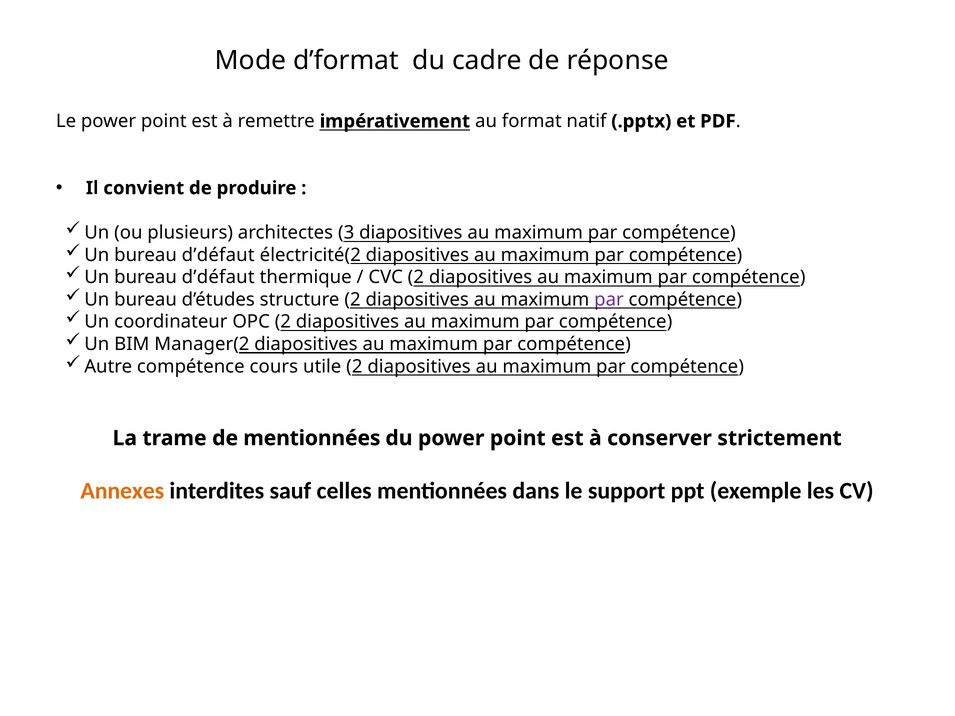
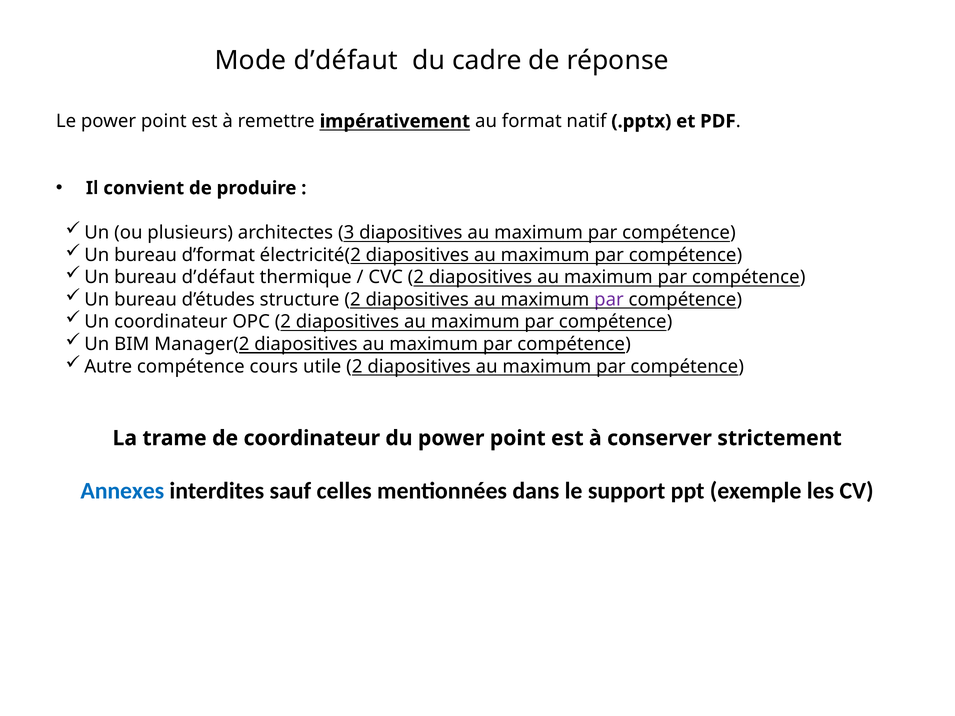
Mode d’format: d’format -> d’défaut
d’défaut at (218, 255): d’défaut -> d’format
de mentionnées: mentionnées -> coordinateur
Annexes colour: orange -> blue
